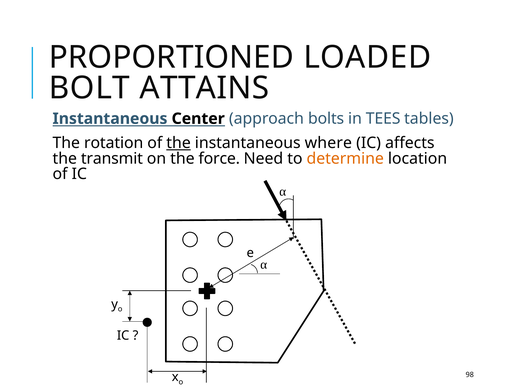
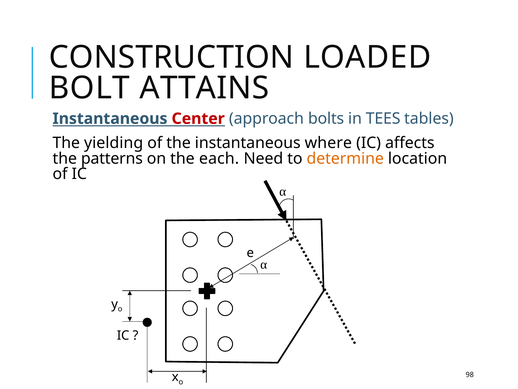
PROPORTIONED: PROPORTIONED -> CONSTRUCTION
Center colour: black -> red
rotation: rotation -> yielding
the at (179, 143) underline: present -> none
transmit: transmit -> patterns
force: force -> each
